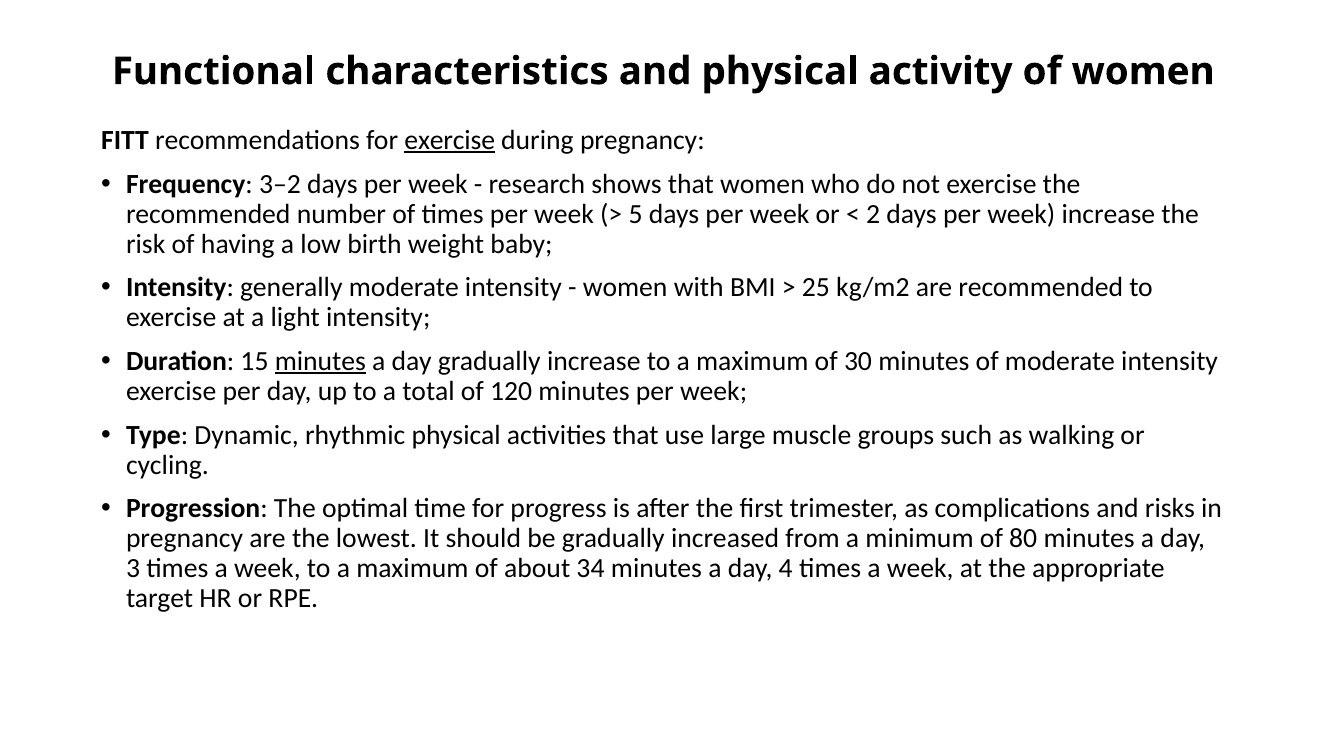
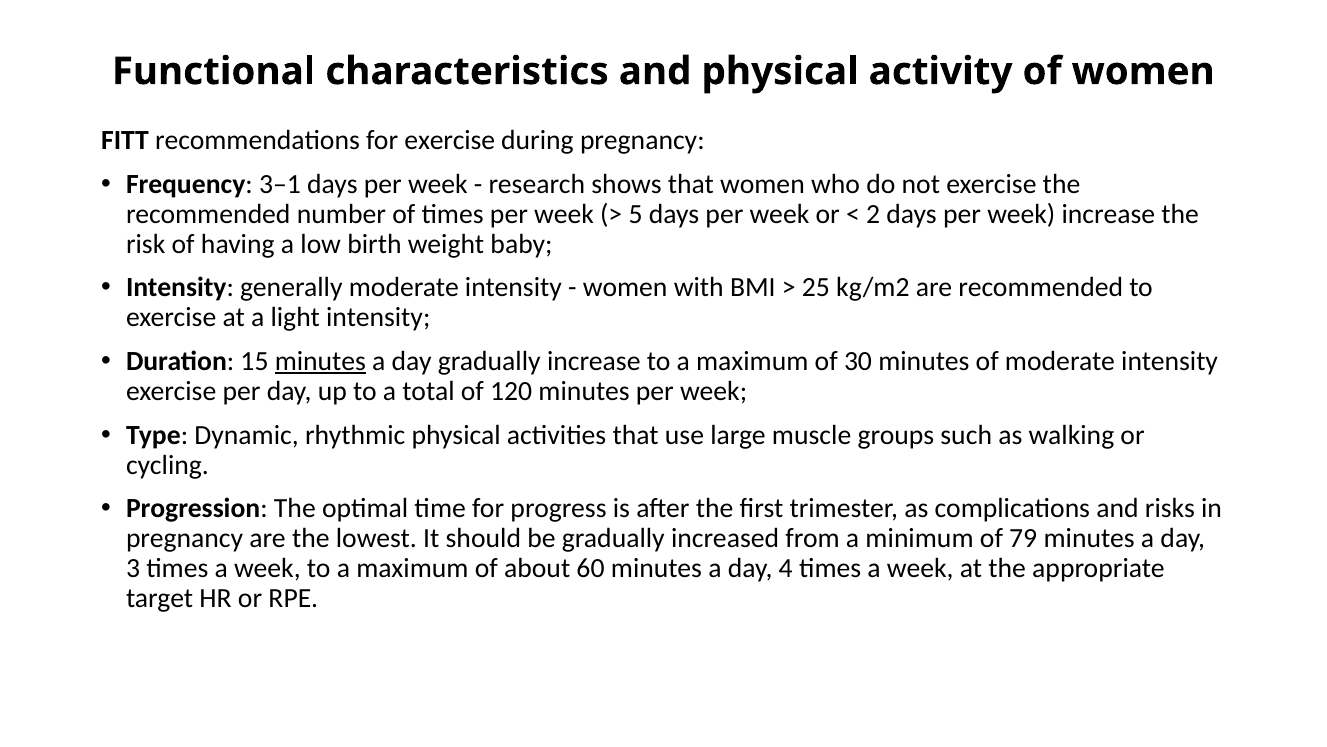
exercise at (450, 140) underline: present -> none
3–2: 3–2 -> 3–1
80: 80 -> 79
34: 34 -> 60
